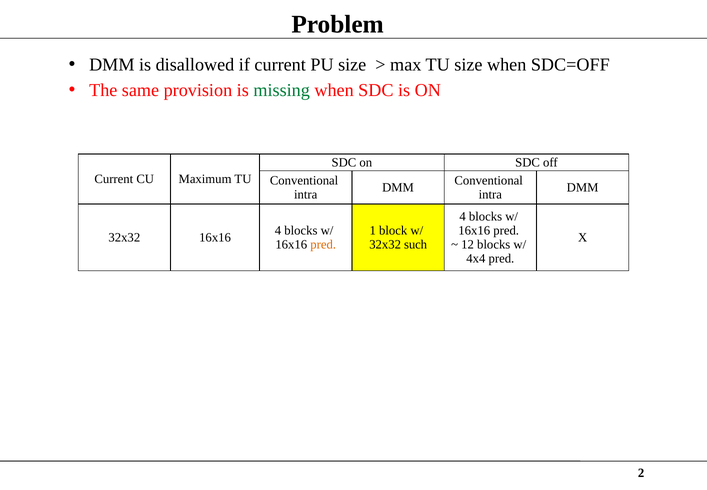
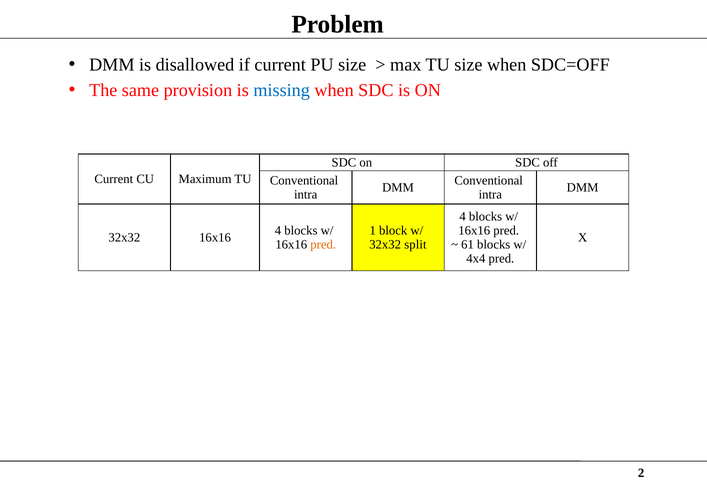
missing colour: green -> blue
such: such -> split
12: 12 -> 61
